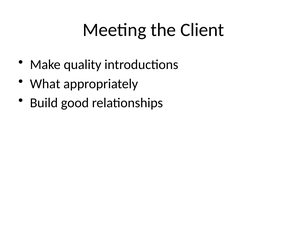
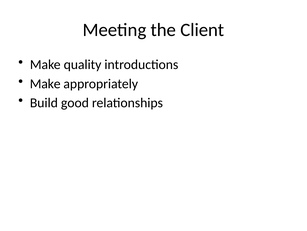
What at (45, 83): What -> Make
